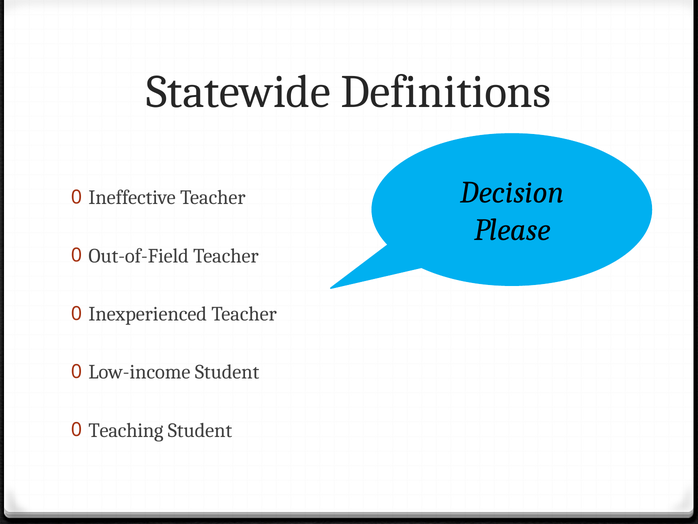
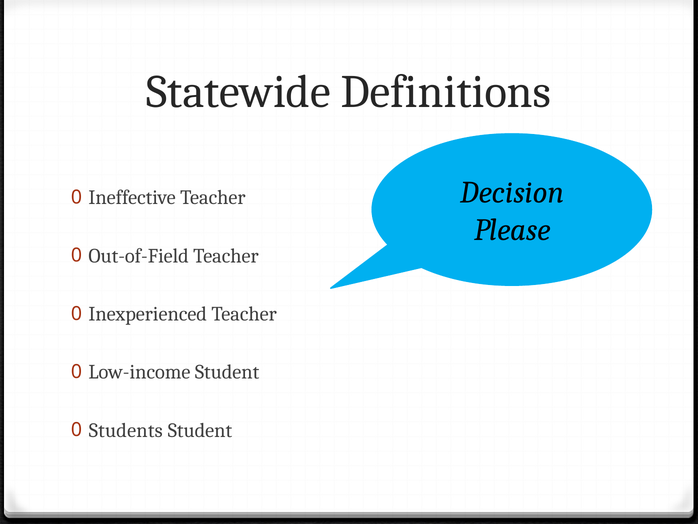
Teaching: Teaching -> Students
